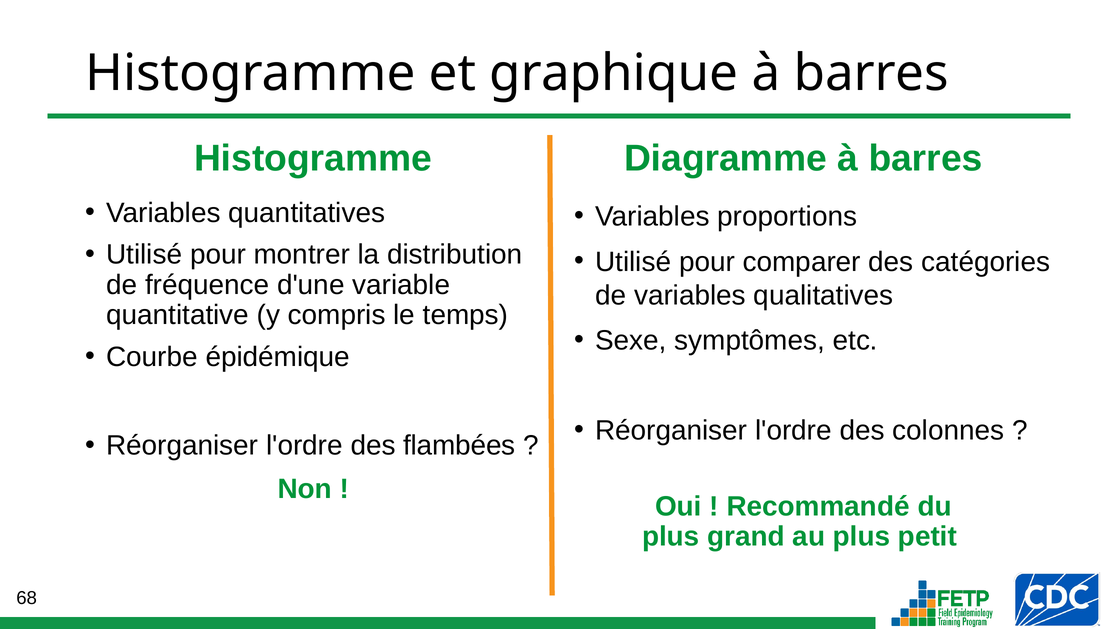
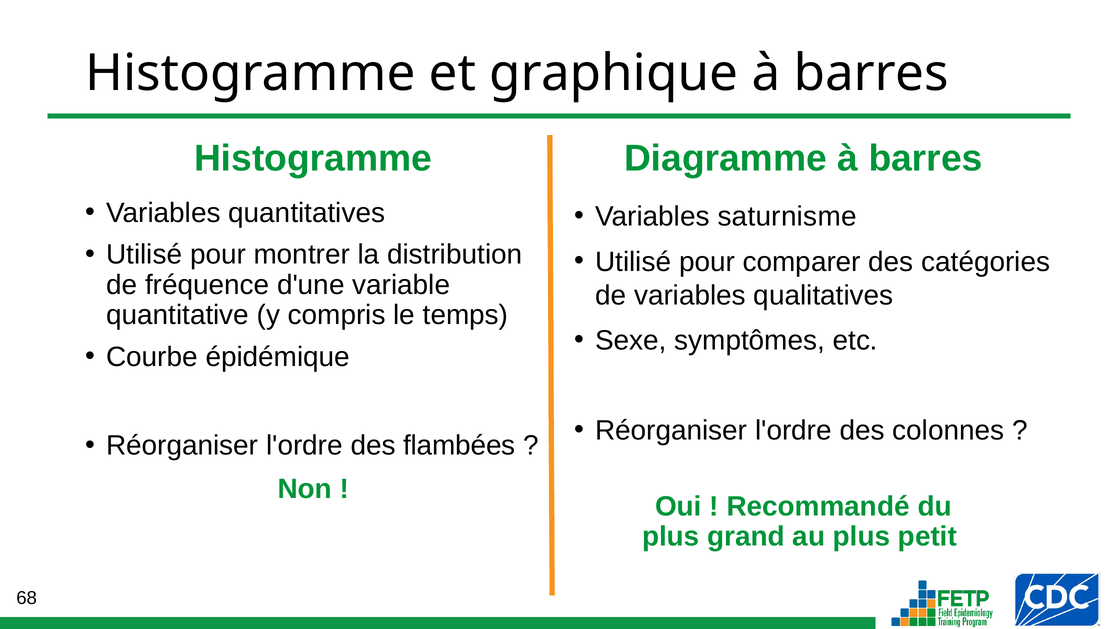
proportions: proportions -> saturnisme
